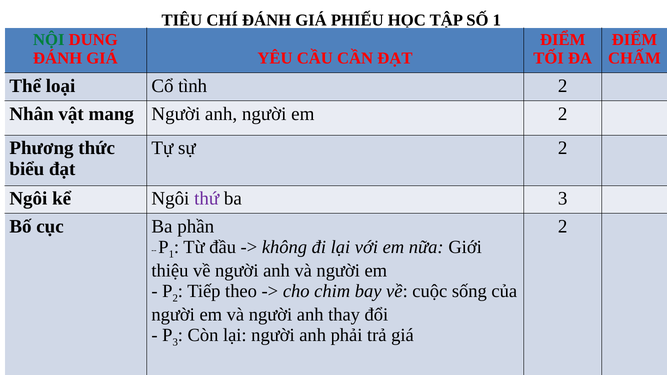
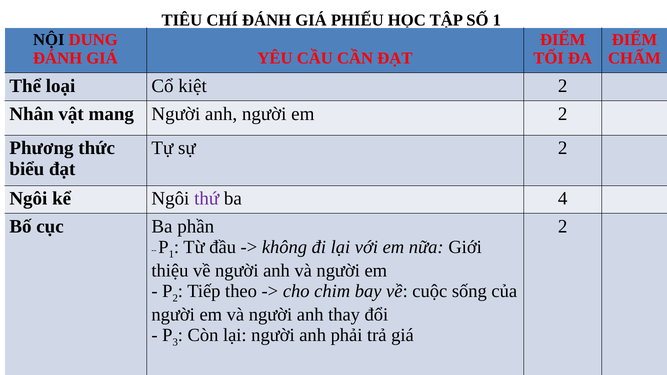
NỘI colour: green -> black
tình: tình -> kiệt
ba 3: 3 -> 4
